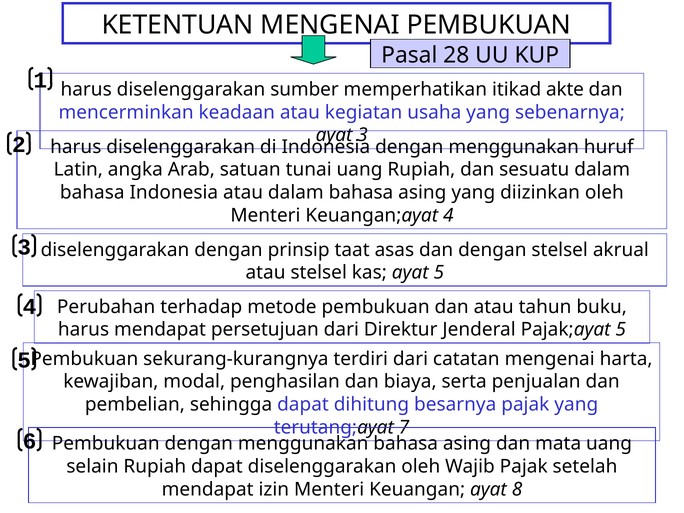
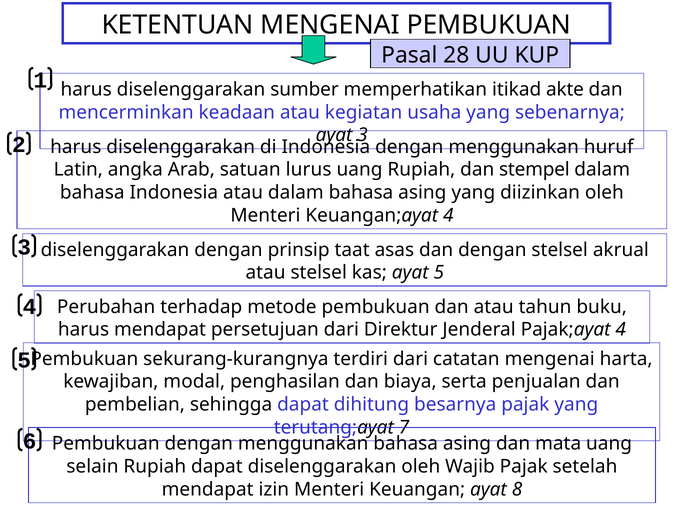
tunai: tunai -> lurus
sesuatu: sesuatu -> stempel
Pajak;ayat 5: 5 -> 4
